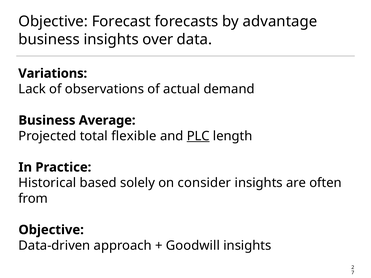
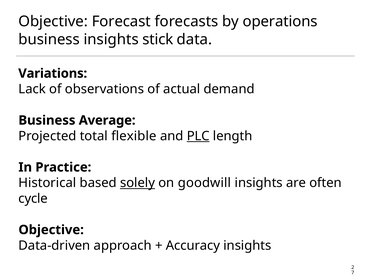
advantage: advantage -> operations
over: over -> stick
solely underline: none -> present
consider: consider -> goodwill
from: from -> cycle
Goodwill: Goodwill -> Accuracy
